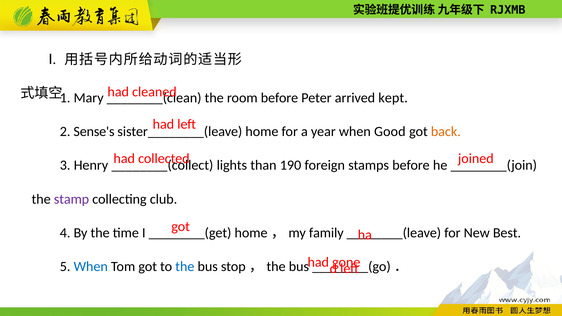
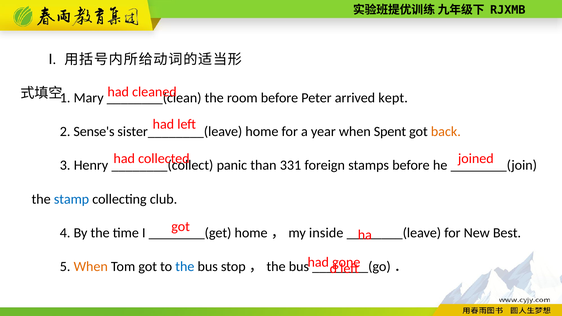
Good: Good -> Spent
lights: lights -> panic
190: 190 -> 331
stamp colour: purple -> blue
family: family -> inside
When at (91, 267) colour: blue -> orange
